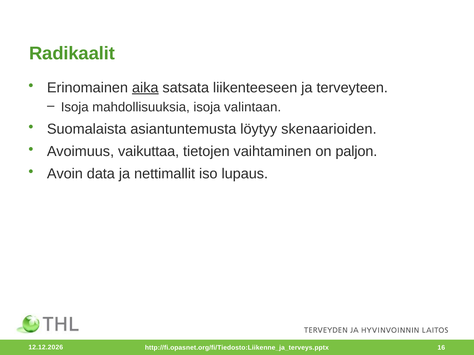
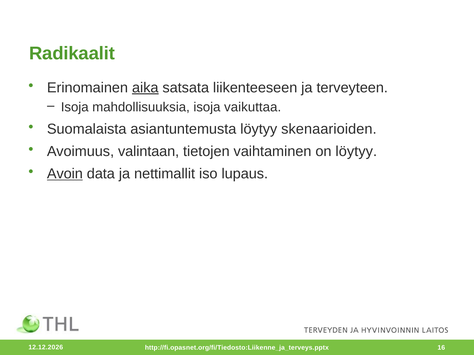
valintaan: valintaan -> vaikuttaa
vaikuttaa: vaikuttaa -> valintaan
on paljon: paljon -> löytyy
Avoin underline: none -> present
